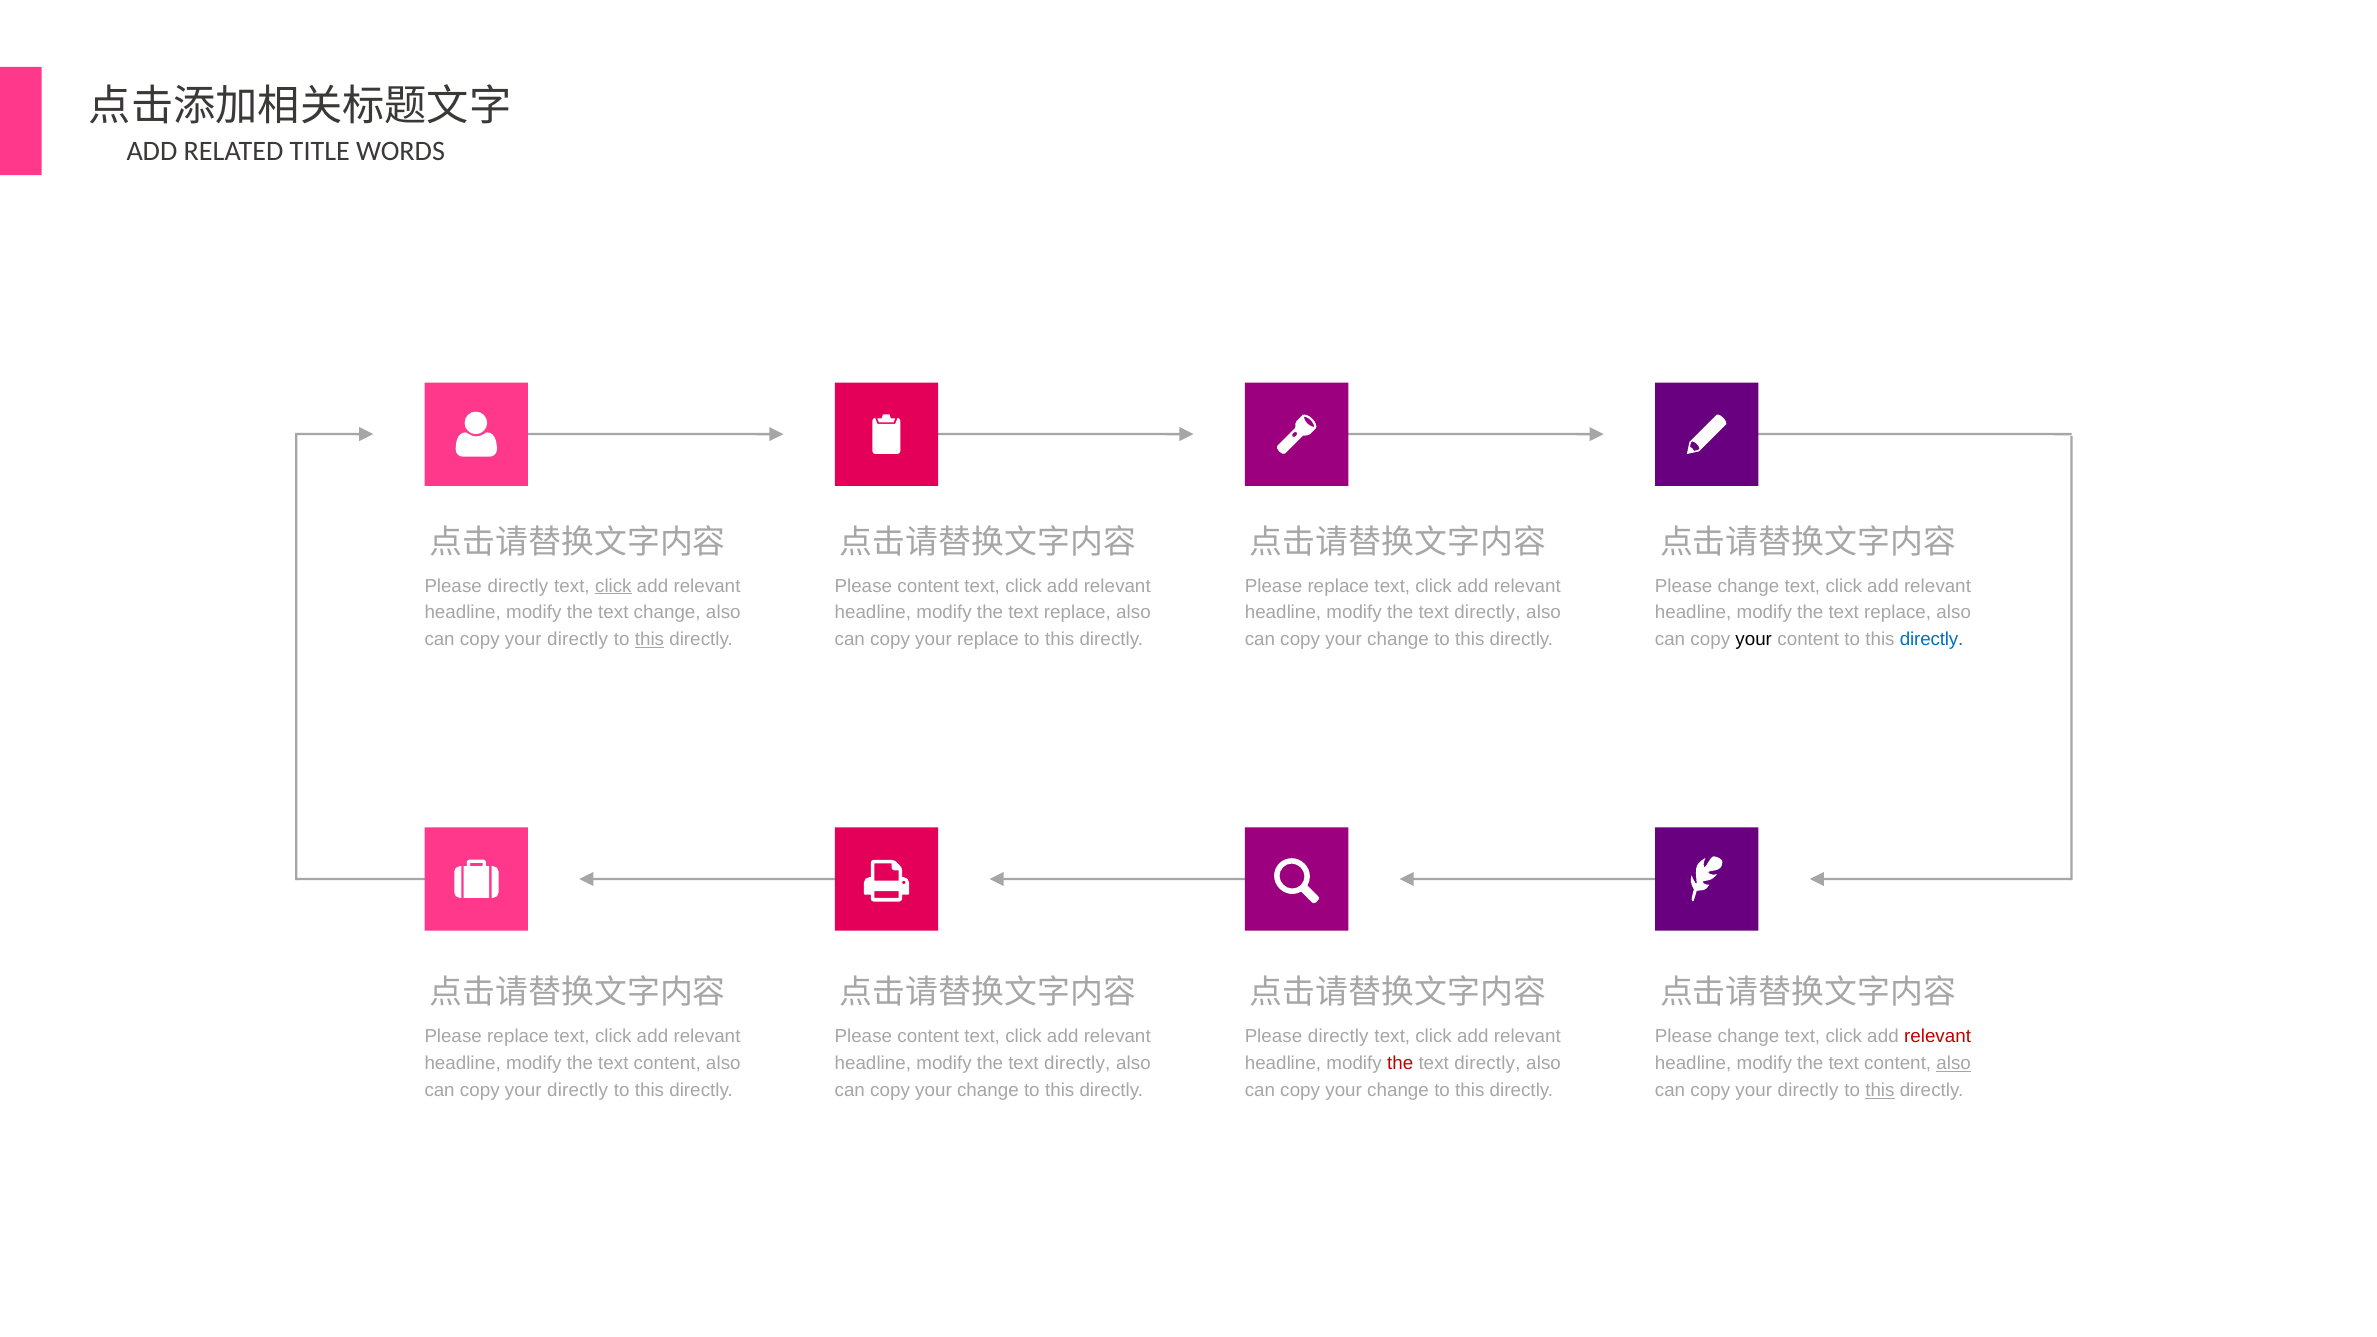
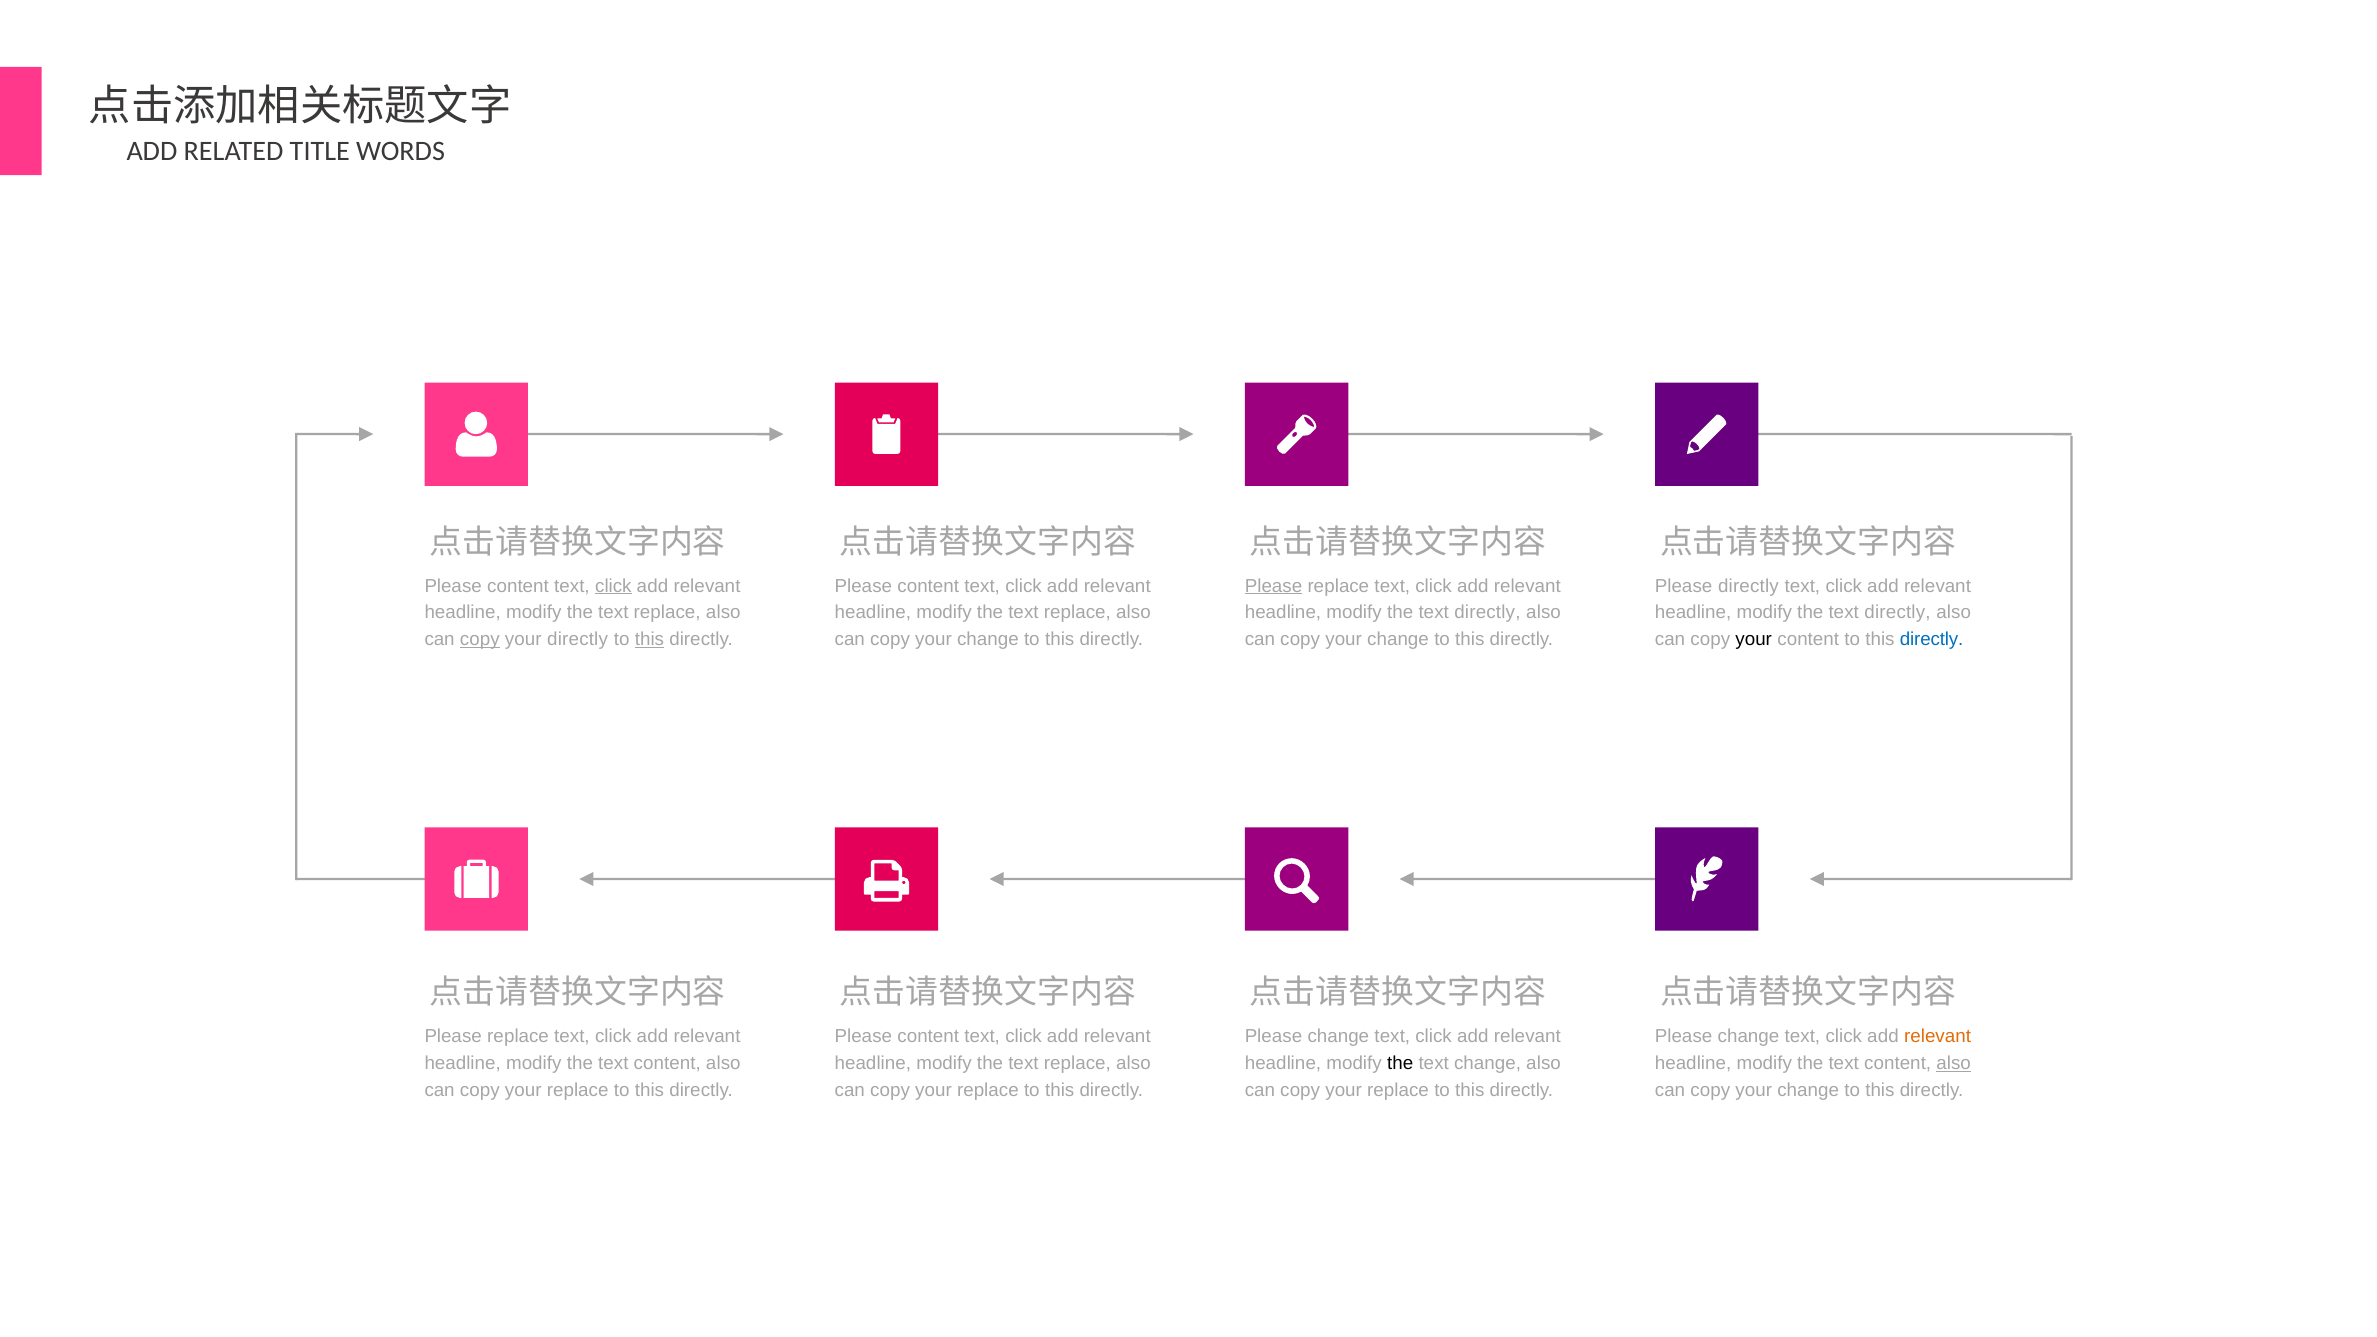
directly at (518, 586): directly -> content
Please at (1274, 586) underline: none -> present
change at (1748, 586): change -> directly
change at (667, 613): change -> replace
replace at (1898, 613): replace -> directly
copy at (480, 640) underline: none -> present
replace at (988, 640): replace -> change
directly at (1338, 1036): directly -> change
relevant at (1938, 1036) colour: red -> orange
directly at (1077, 1063): directly -> replace
the at (1400, 1063) colour: red -> black
directly at (1487, 1063): directly -> change
directly at (578, 1090): directly -> replace
change at (988, 1090): change -> replace
change at (1398, 1090): change -> replace
directly at (1808, 1090): directly -> change
this at (1880, 1090) underline: present -> none
